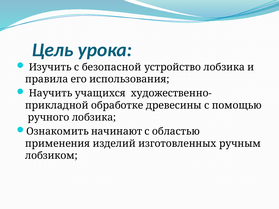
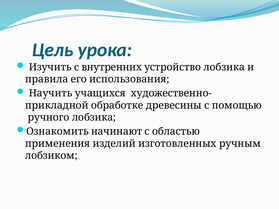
безопасной: безопасной -> внутренних
